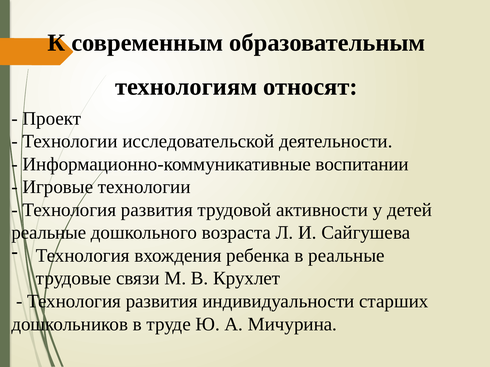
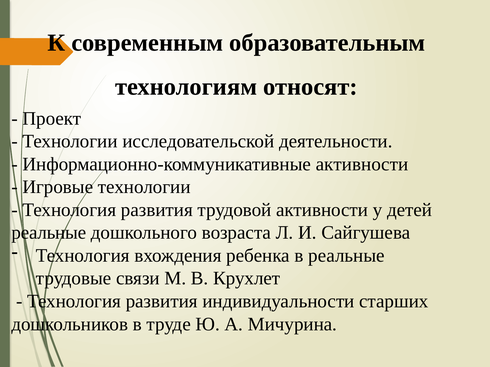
Информационно-коммуникативные воспитании: воспитании -> активности
